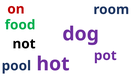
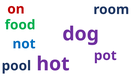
not colour: black -> blue
